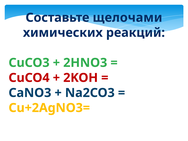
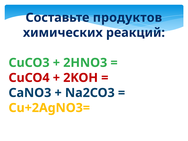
щелочами: щелочами -> продуктов
